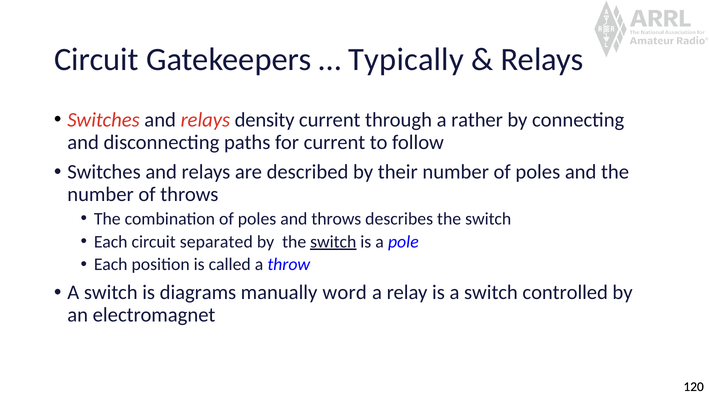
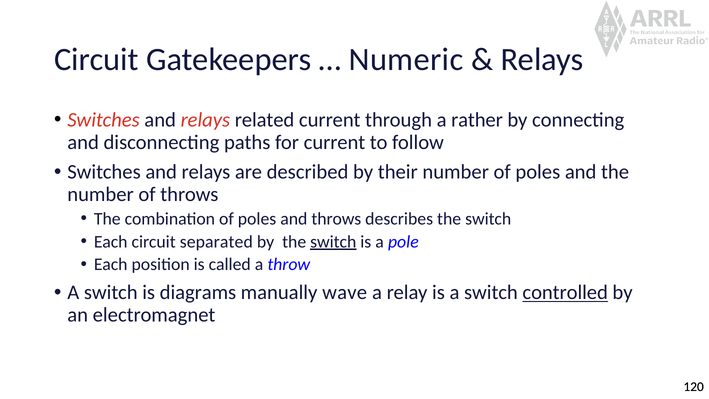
Typically: Typically -> Numeric
density: density -> related
word: word -> wave
controlled underline: none -> present
